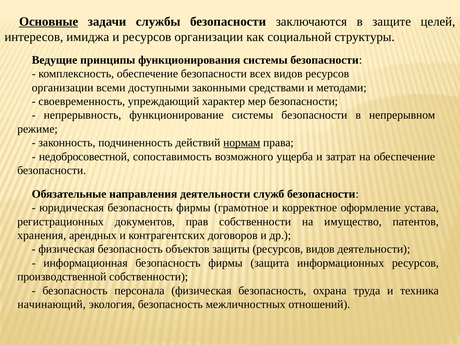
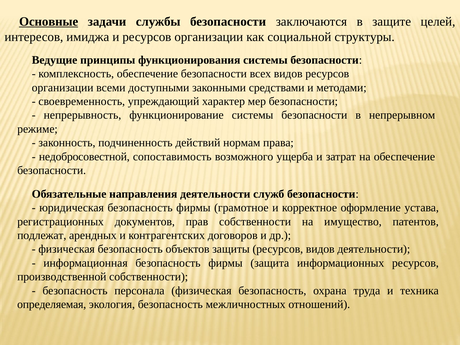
нормам underline: present -> none
хранения: хранения -> подлежат
начинающий: начинающий -> определяемая
